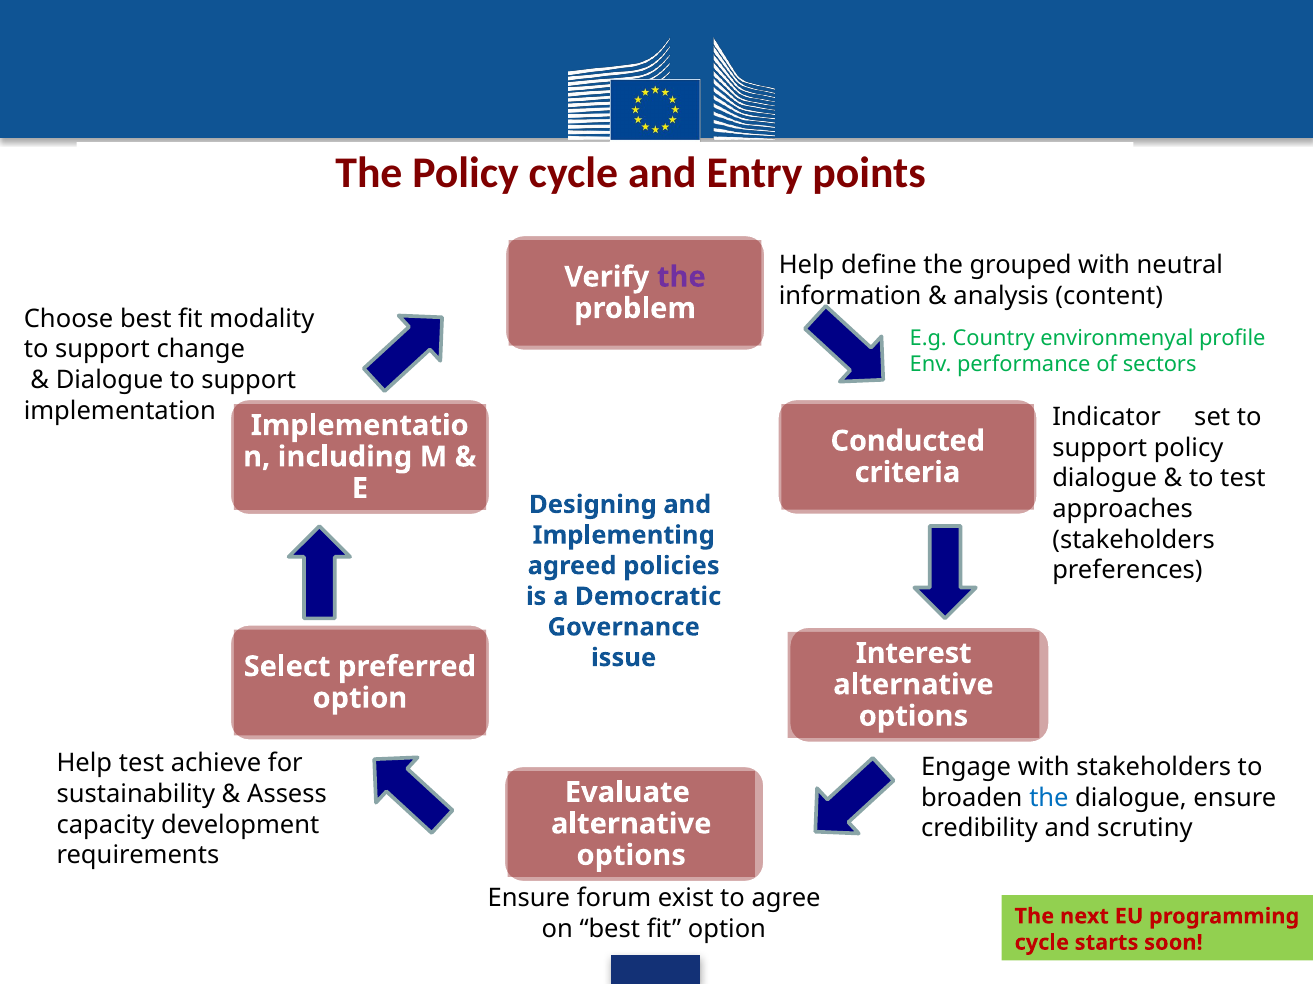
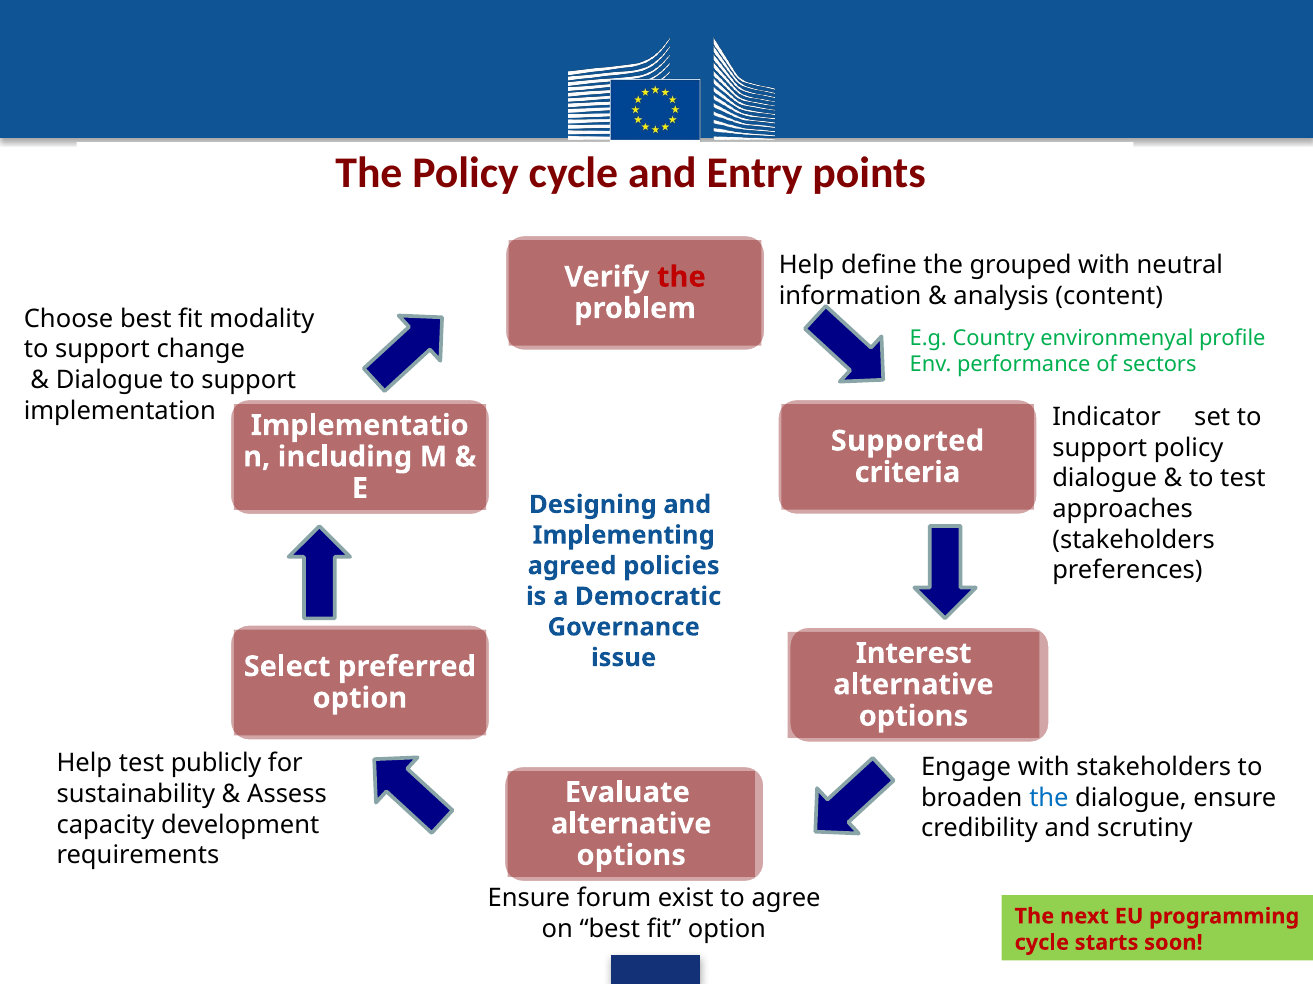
the at (681, 277) colour: purple -> red
Conducted: Conducted -> Supported
achieve: achieve -> publicly
